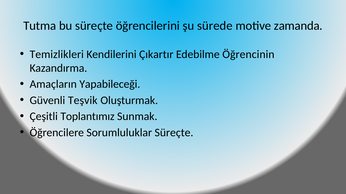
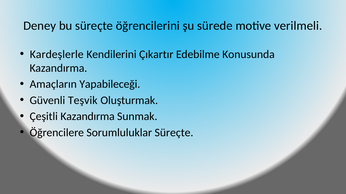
Tutma: Tutma -> Deney
zamanda: zamanda -> verilmeli
Temizlikleri: Temizlikleri -> Kardeşlerle
Öğrencinin: Öğrencinin -> Konusunda
Çeşitli Toplantımız: Toplantımız -> Kazandırma
